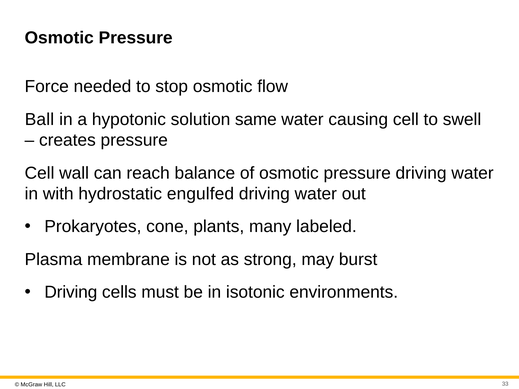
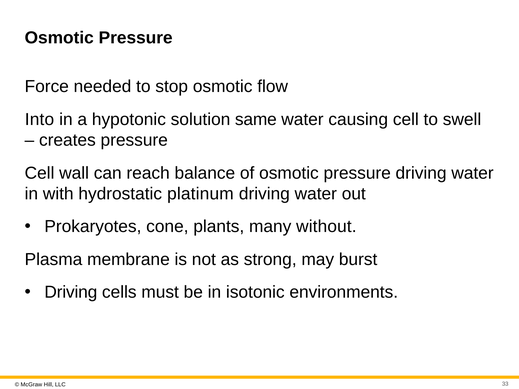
Ball: Ball -> Into
engulfed: engulfed -> platinum
labeled: labeled -> without
